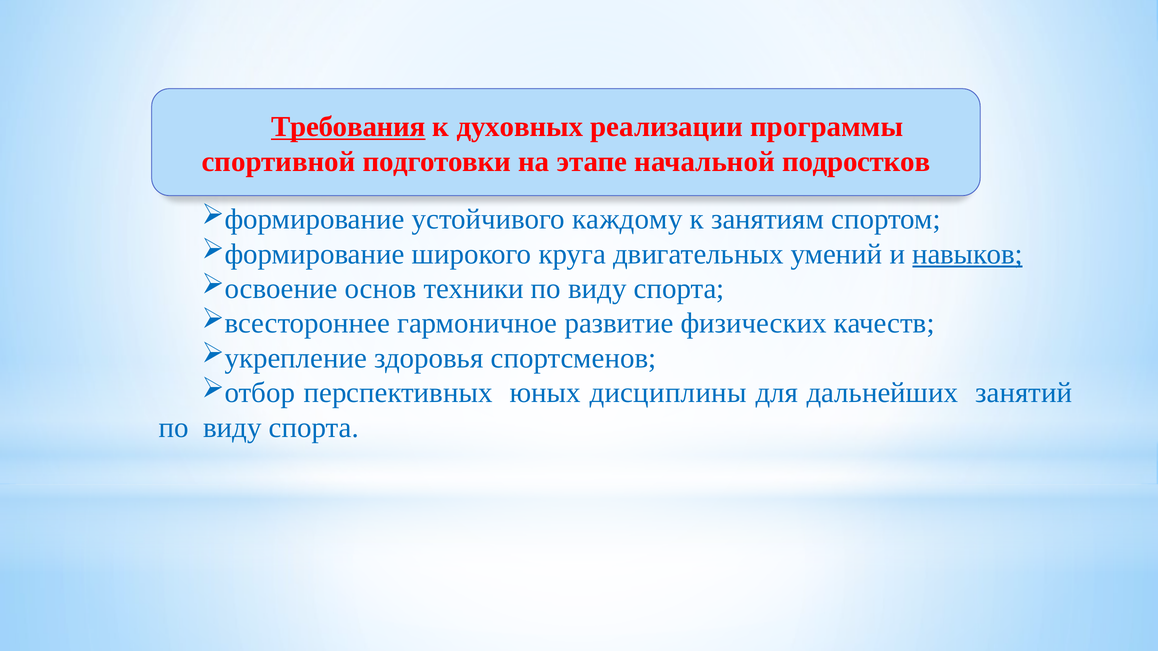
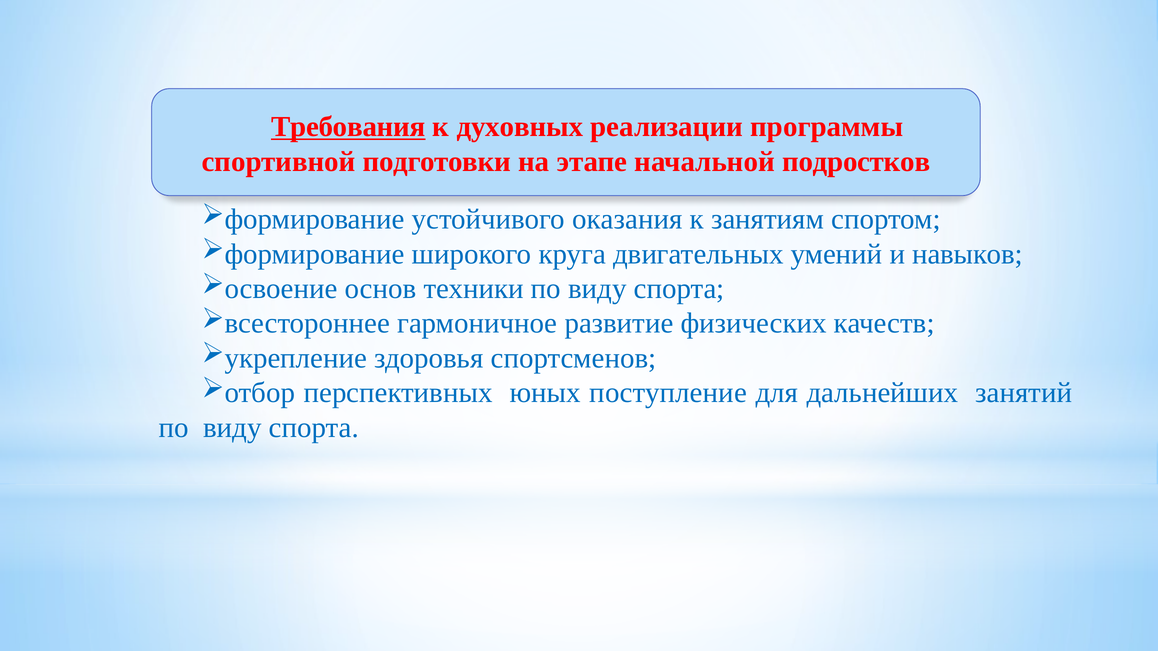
каждому: каждому -> оказания
навыков underline: present -> none
дисциплины: дисциплины -> поступление
